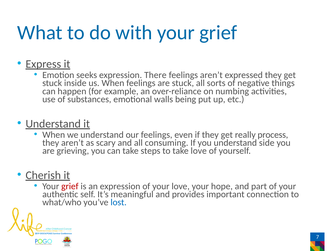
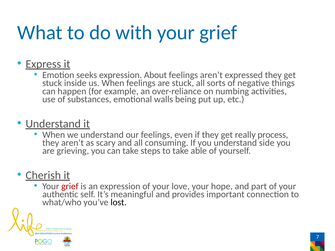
There: There -> About
take love: love -> able
lost colour: blue -> black
